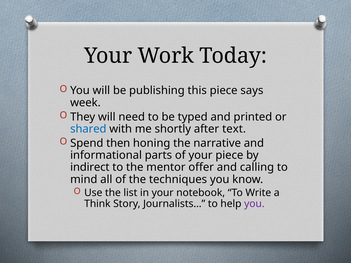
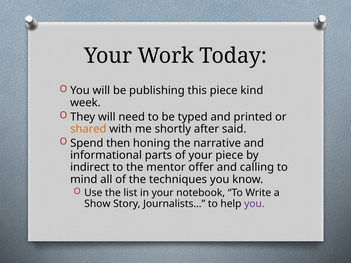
says: says -> kind
shared colour: blue -> orange
text: text -> said
Think: Think -> Show
